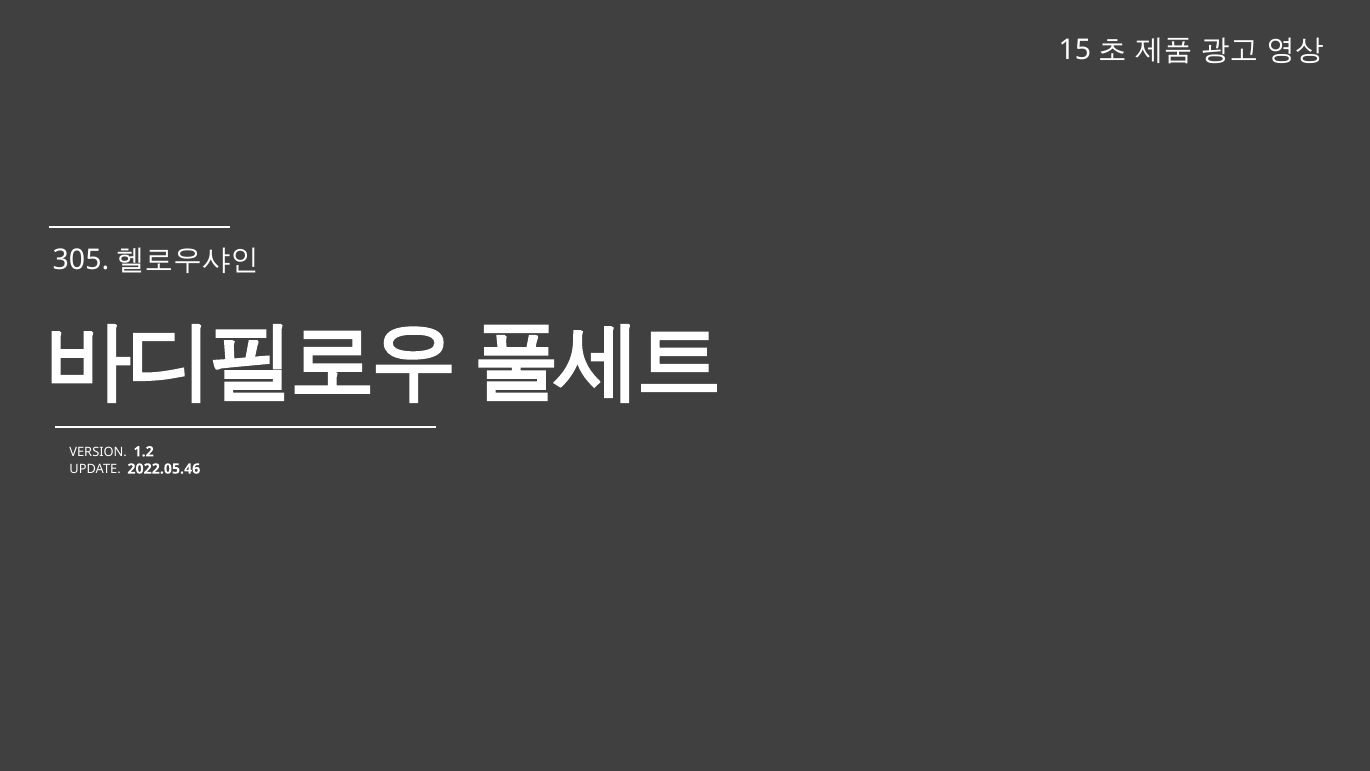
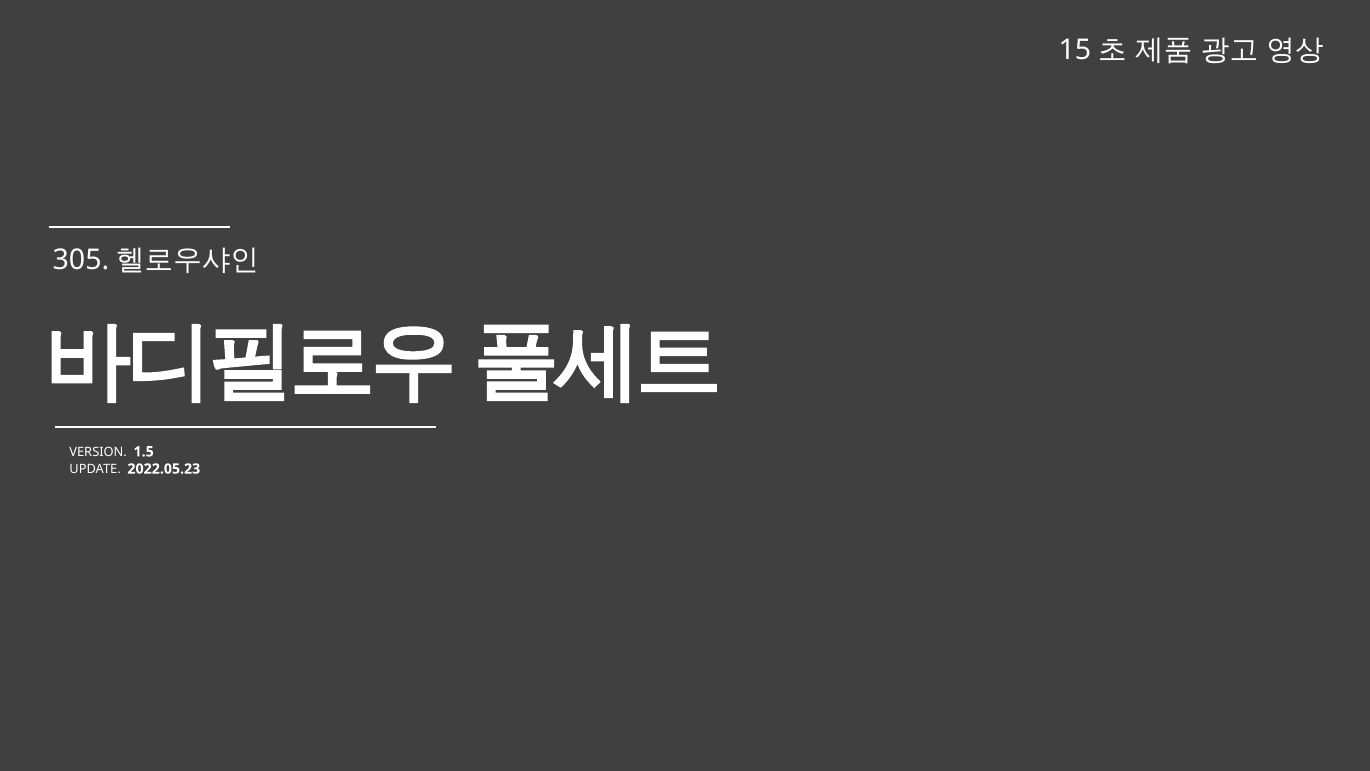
1.2: 1.2 -> 1.5
2022.05.46: 2022.05.46 -> 2022.05.23
